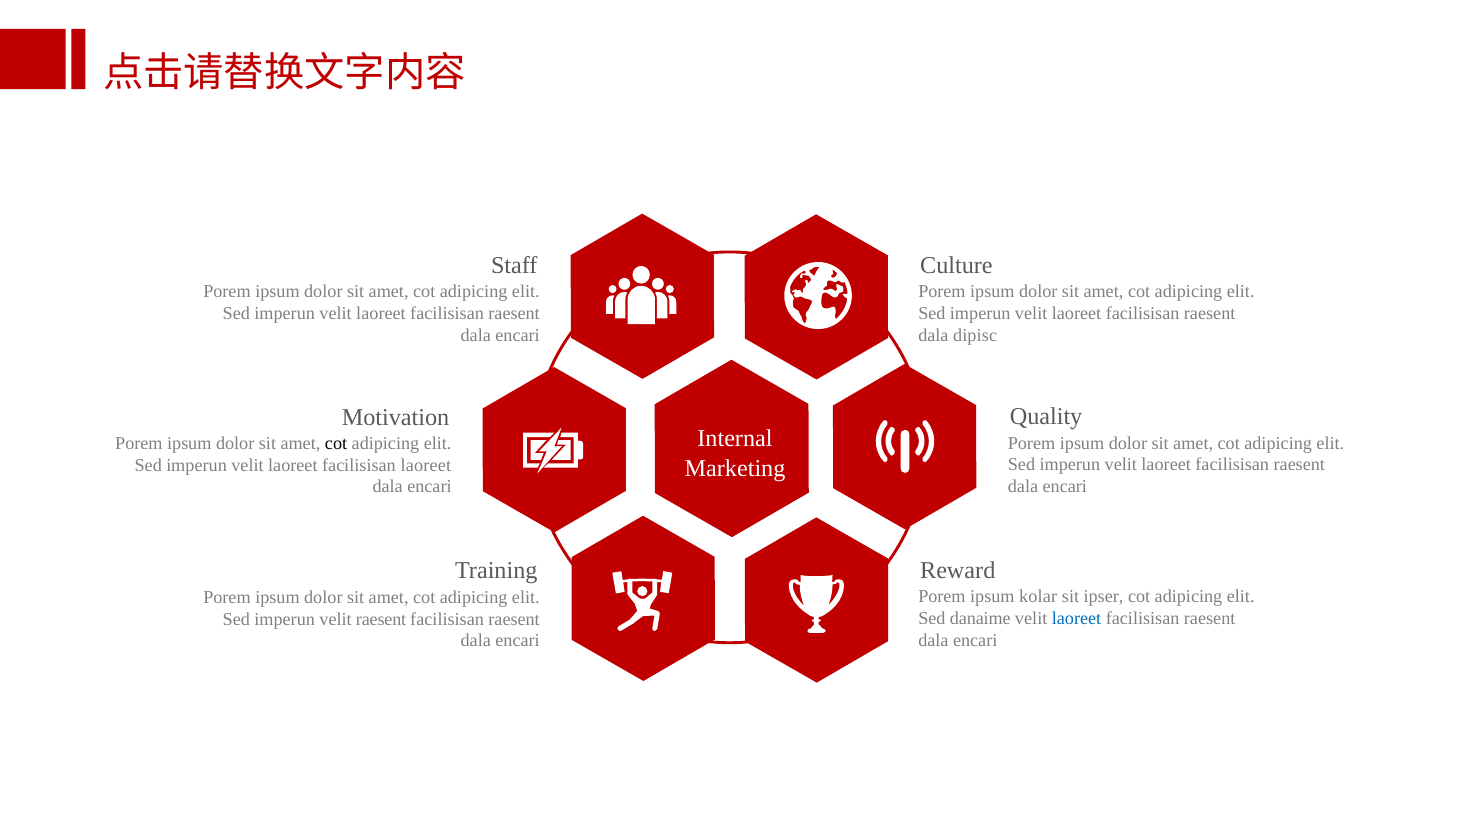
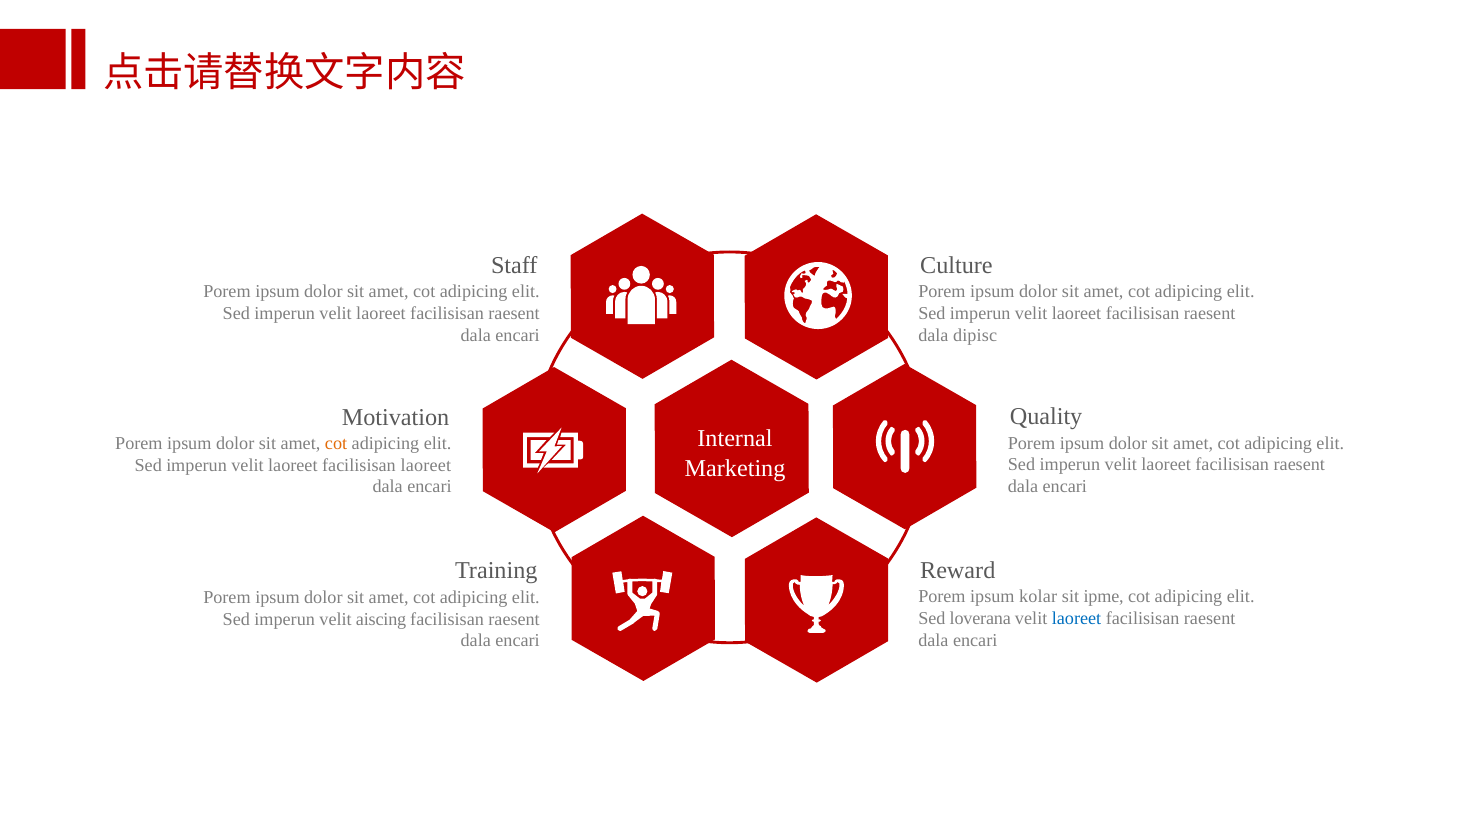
cot at (336, 444) colour: black -> orange
ipser: ipser -> ipme
danaime: danaime -> loverana
velit raesent: raesent -> aiscing
